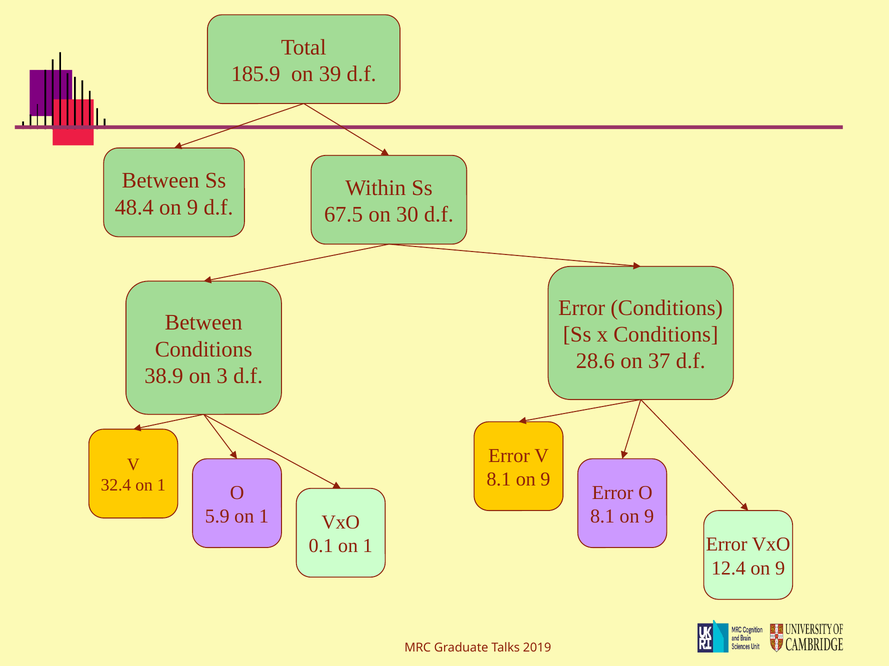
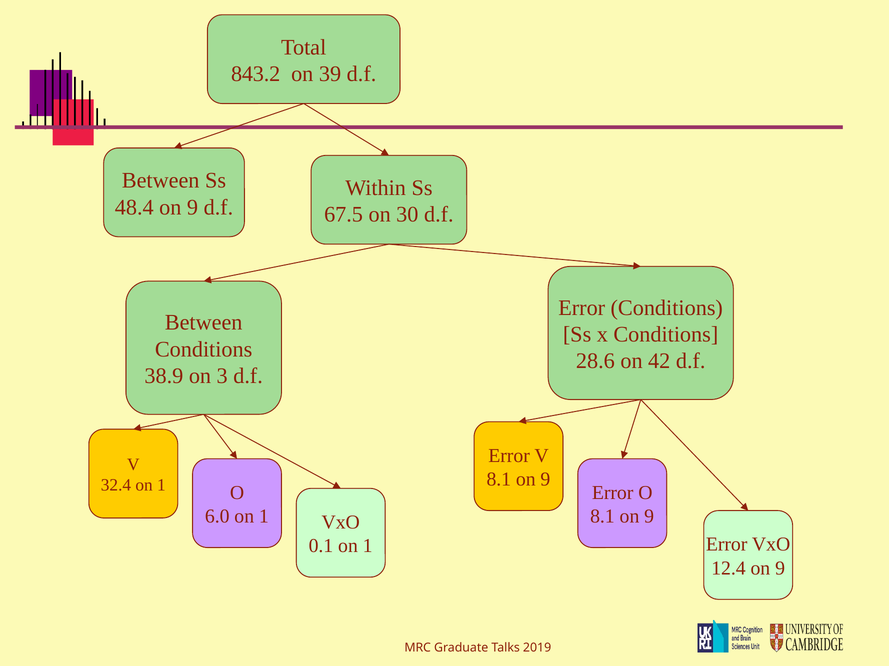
185.9: 185.9 -> 843.2
37: 37 -> 42
5.9: 5.9 -> 6.0
